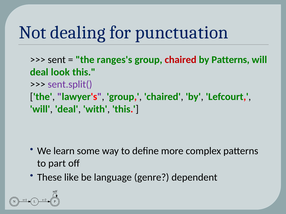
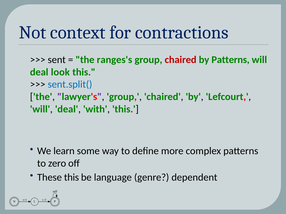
dealing: dealing -> context
punctuation: punctuation -> contractions
sent.split( colour: purple -> blue
part: part -> zero
These like: like -> this
